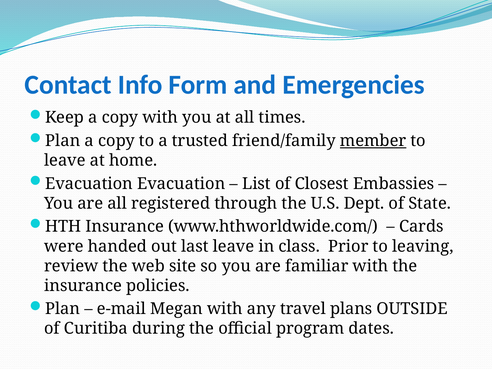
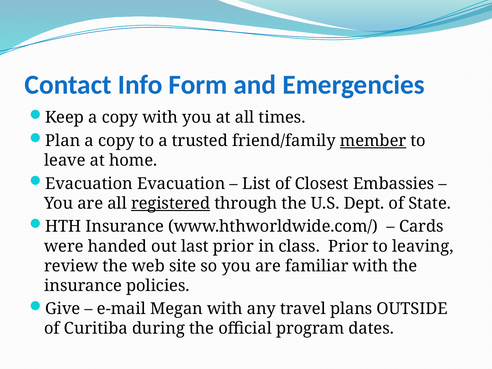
registered underline: none -> present
last leave: leave -> prior
Plan at (63, 309): Plan -> Give
